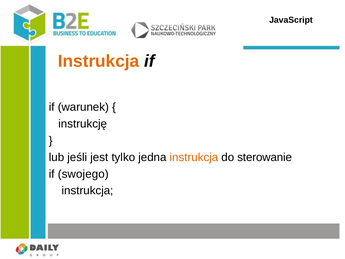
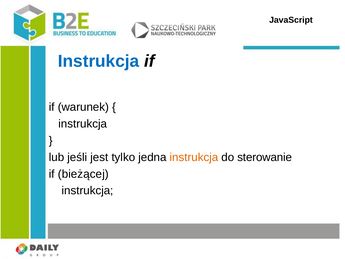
Instrukcja at (99, 61) colour: orange -> blue
instrukcję at (83, 124): instrukcję -> instrukcja
swojego: swojego -> bieżącej
